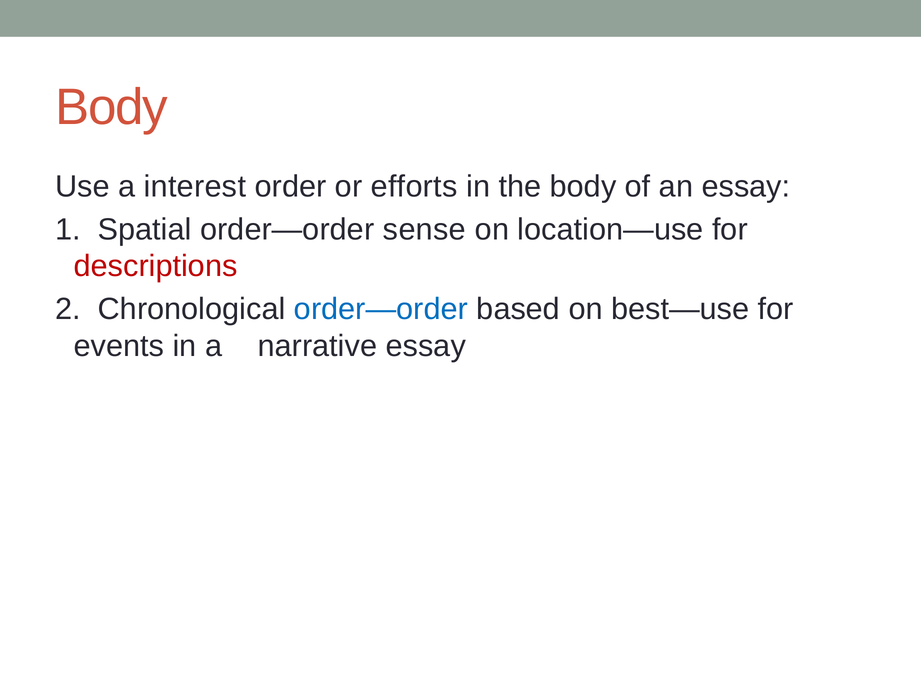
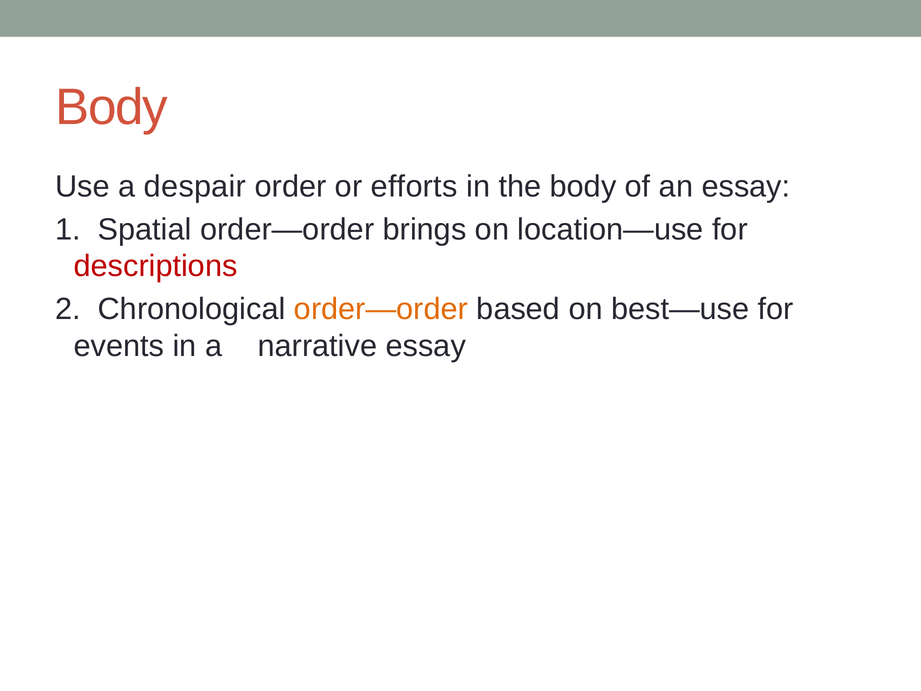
interest: interest -> despair
sense: sense -> brings
order—order at (381, 309) colour: blue -> orange
